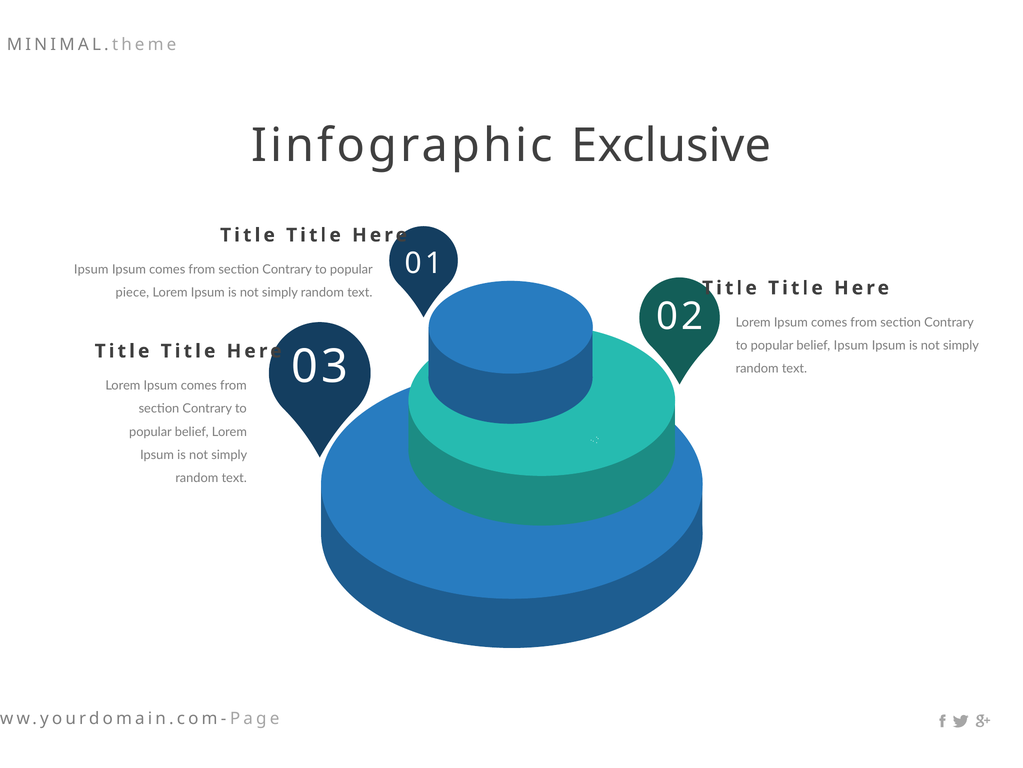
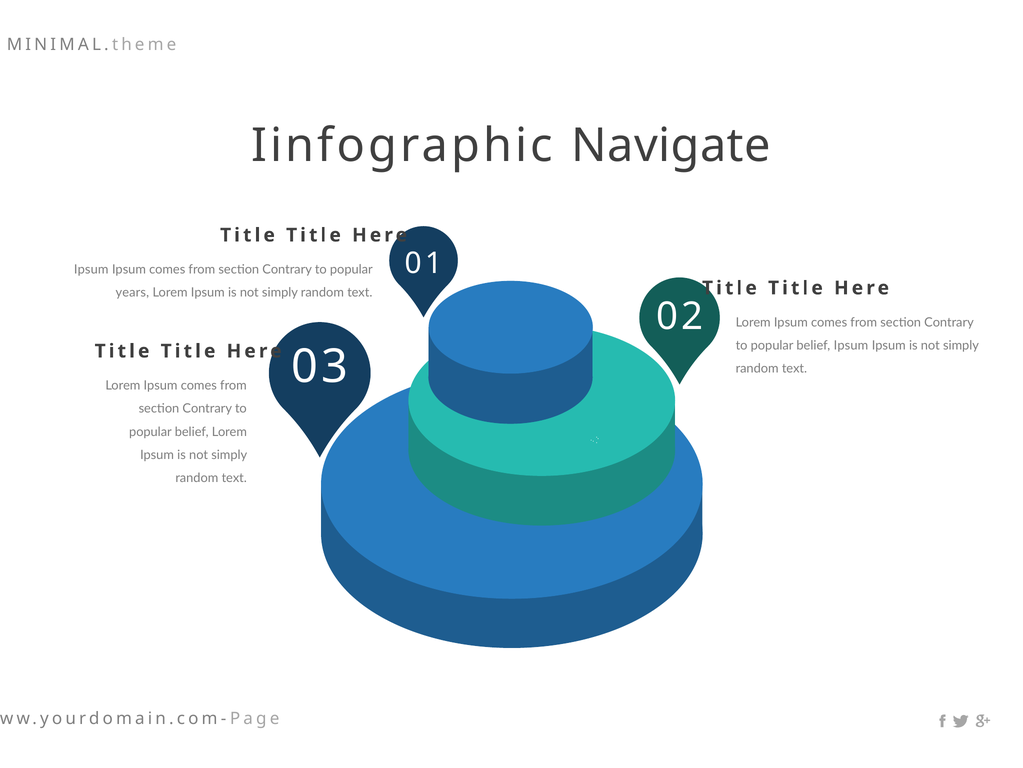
Exclusive: Exclusive -> Navigate
piece: piece -> years
